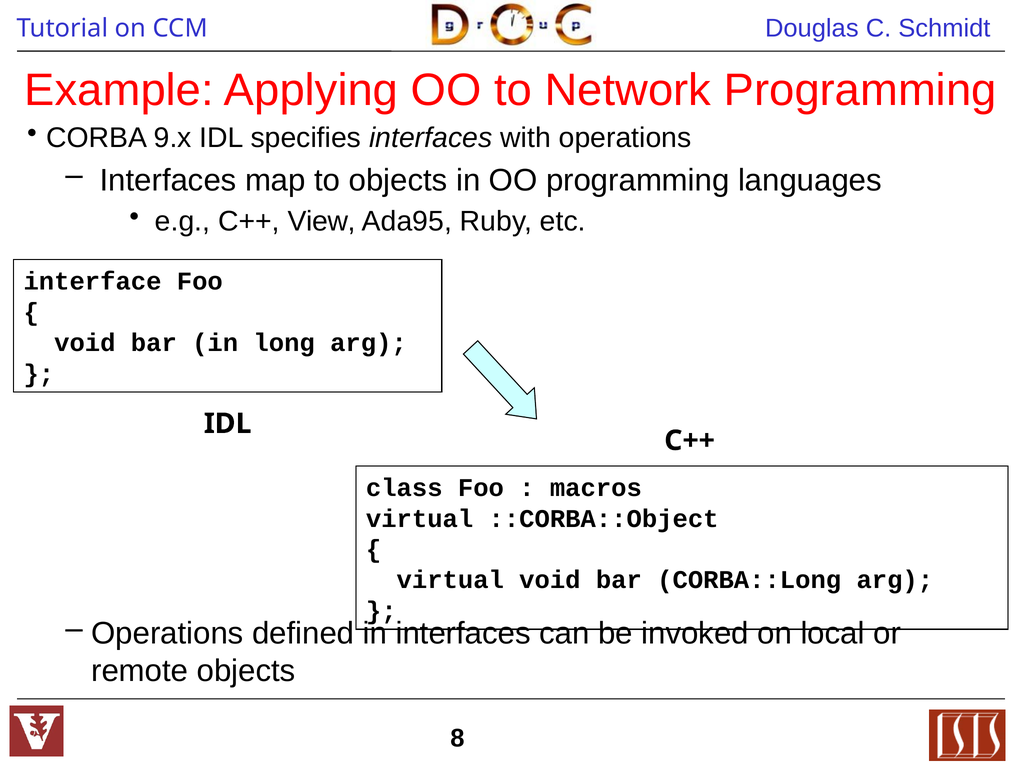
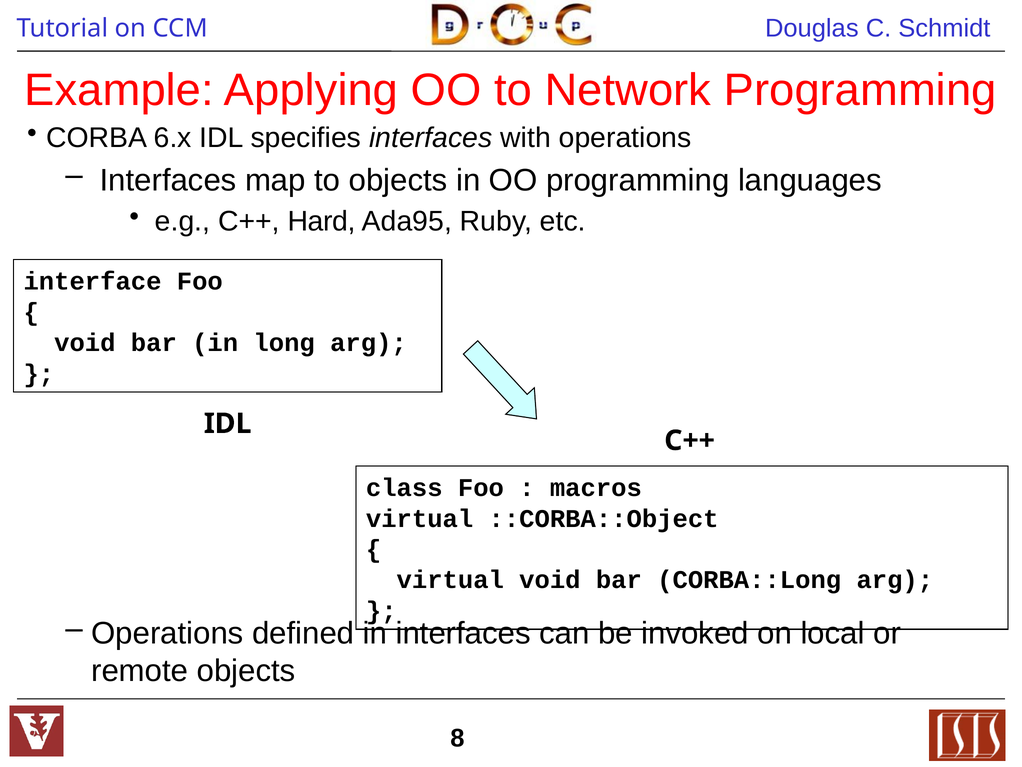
9.x: 9.x -> 6.x
View: View -> Hard
